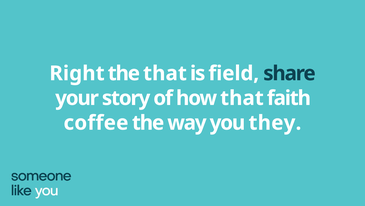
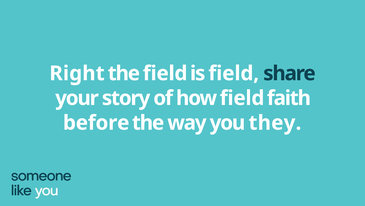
the that: that -> field
how that: that -> field
coffee: coffee -> before
